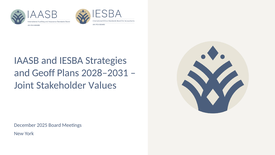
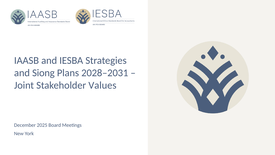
Geoff: Geoff -> Siong
